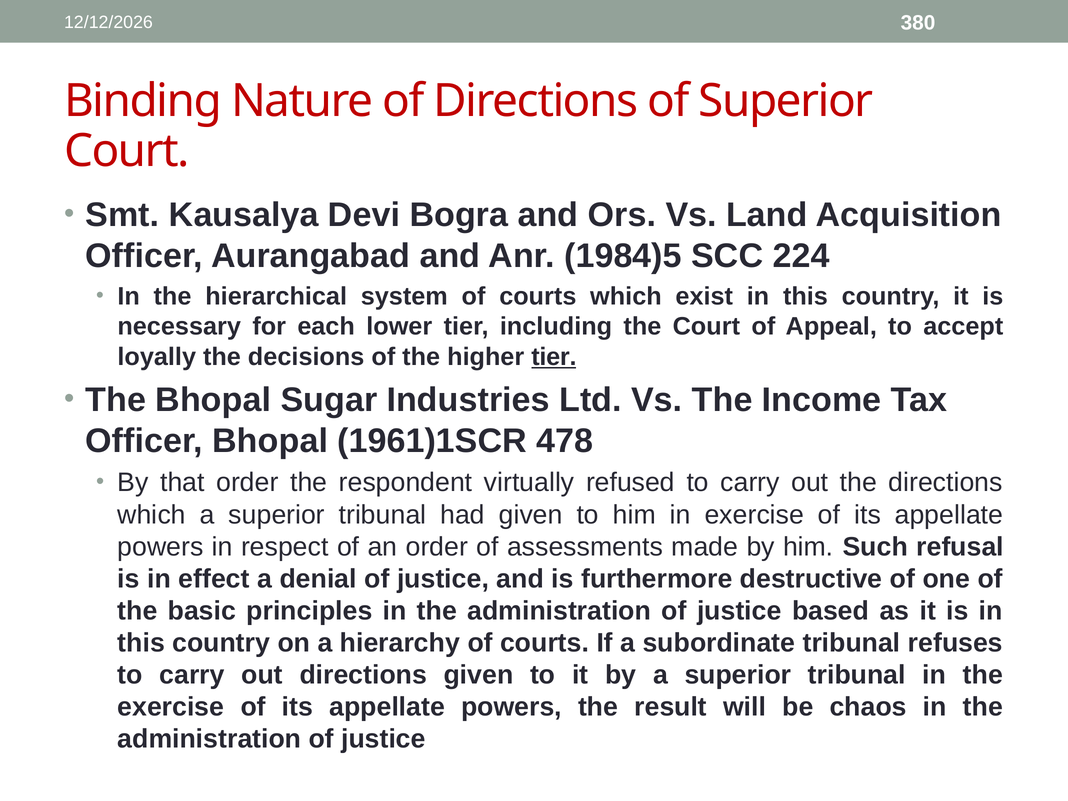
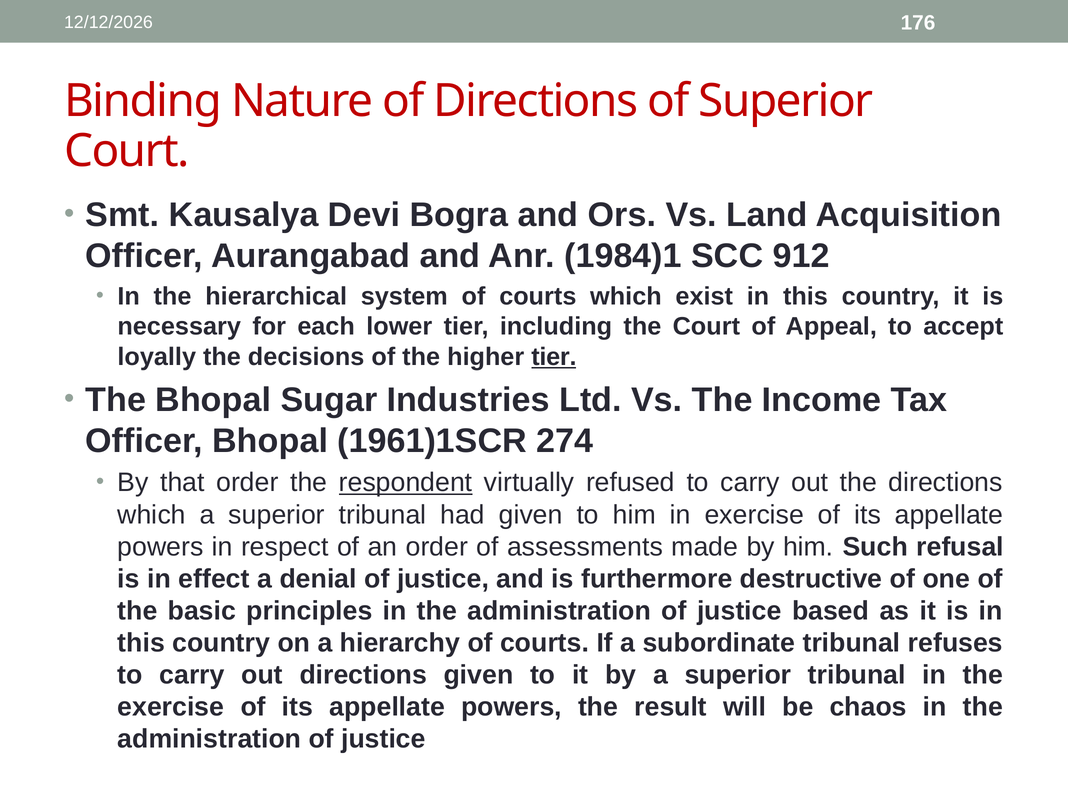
380: 380 -> 176
1984)5: 1984)5 -> 1984)1
224: 224 -> 912
478: 478 -> 274
respondent underline: none -> present
